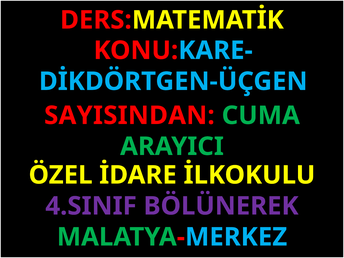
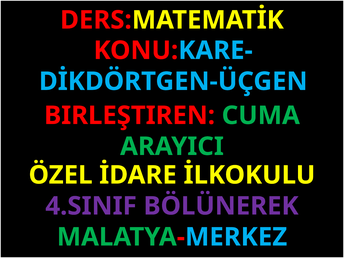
SAYISINDAN: SAYISINDAN -> BIRLEŞTIREN
